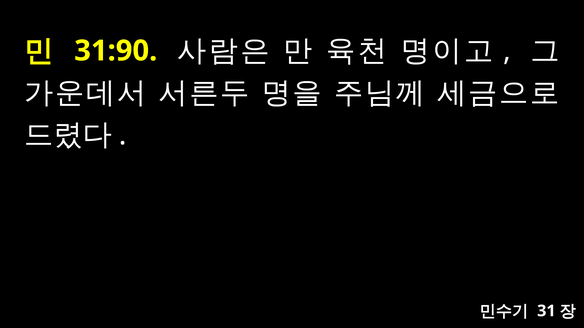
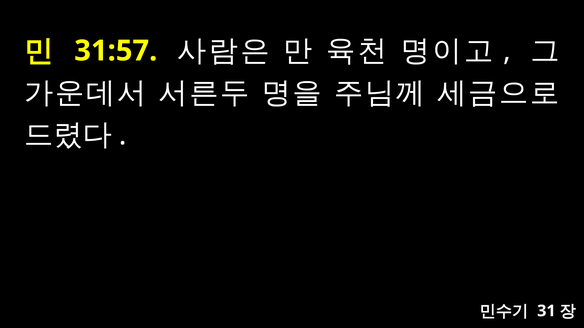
31:90: 31:90 -> 31:57
